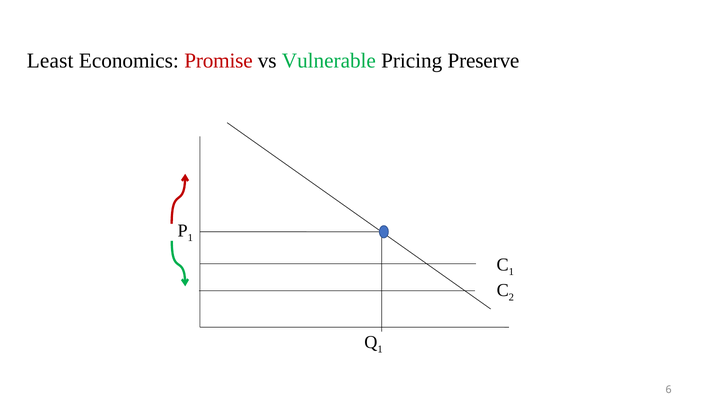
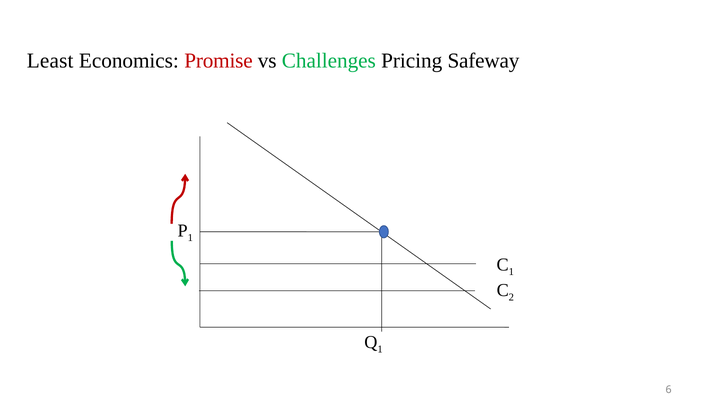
Vulnerable: Vulnerable -> Challenges
Preserve: Preserve -> Safeway
